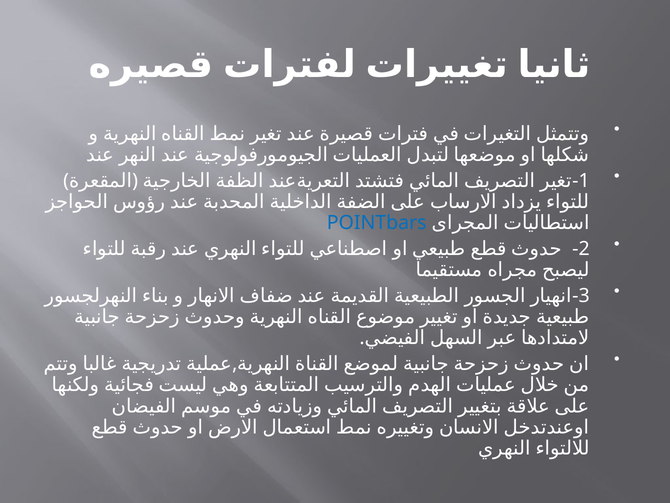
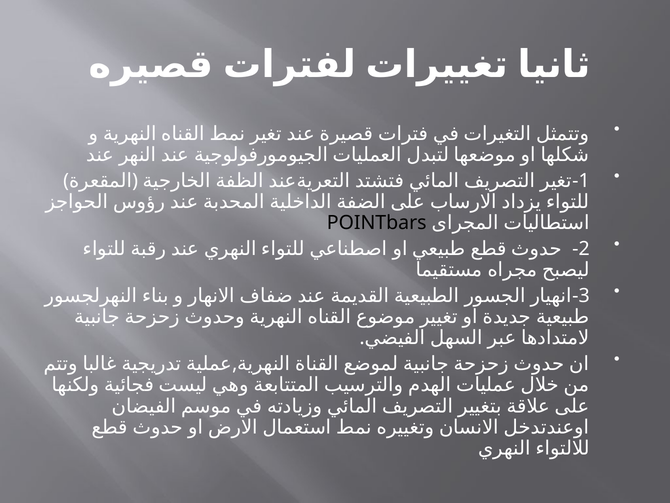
POINTbars colour: blue -> black
